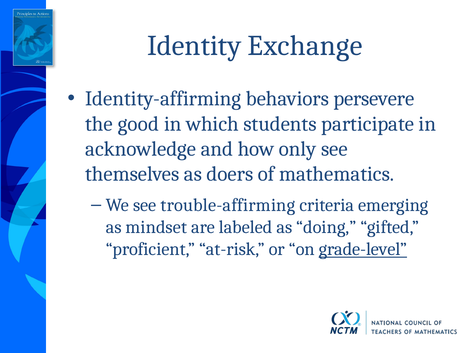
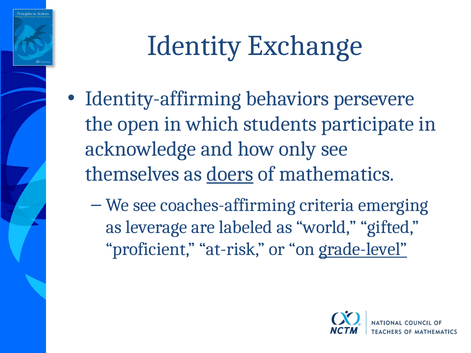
good: good -> open
doers underline: none -> present
trouble-affirming: trouble-affirming -> coaches-affirming
mindset: mindset -> leverage
doing: doing -> world
